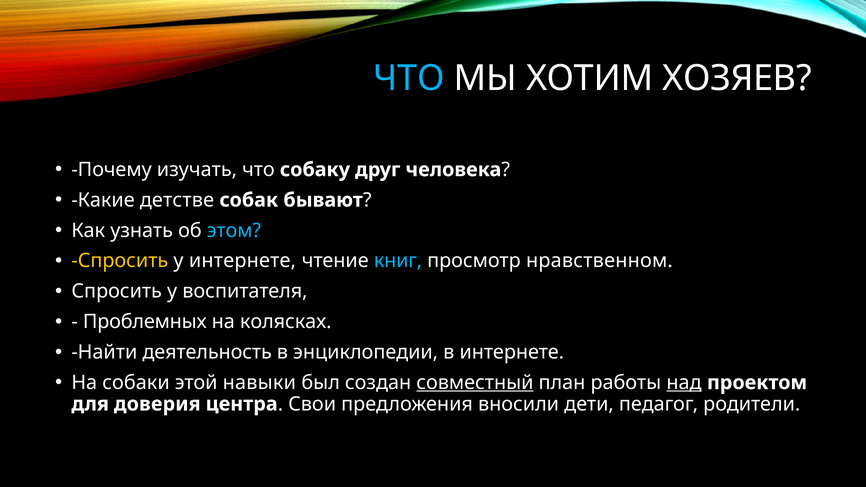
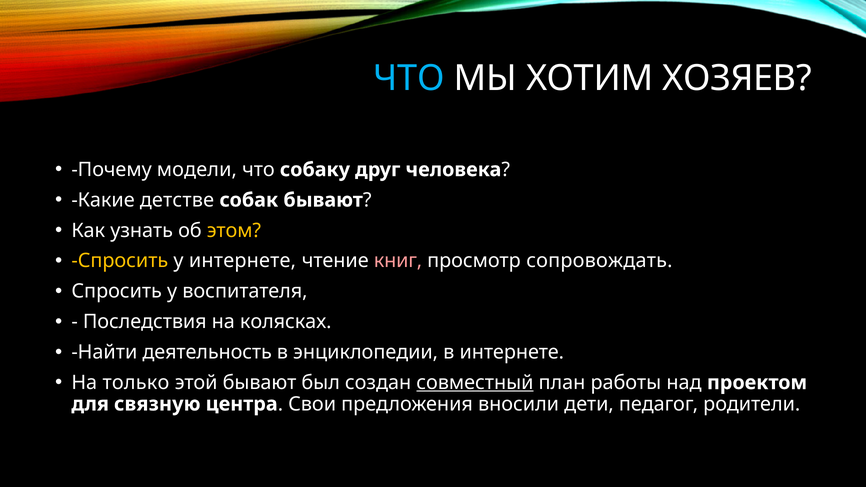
изучать: изучать -> модели
этом colour: light blue -> yellow
книг colour: light blue -> pink
нравственном: нравственном -> сопровождать
Проблемных: Проблемных -> Последствия
собаки: собаки -> только
этой навыки: навыки -> бывают
над underline: present -> none
доверия: доверия -> связную
